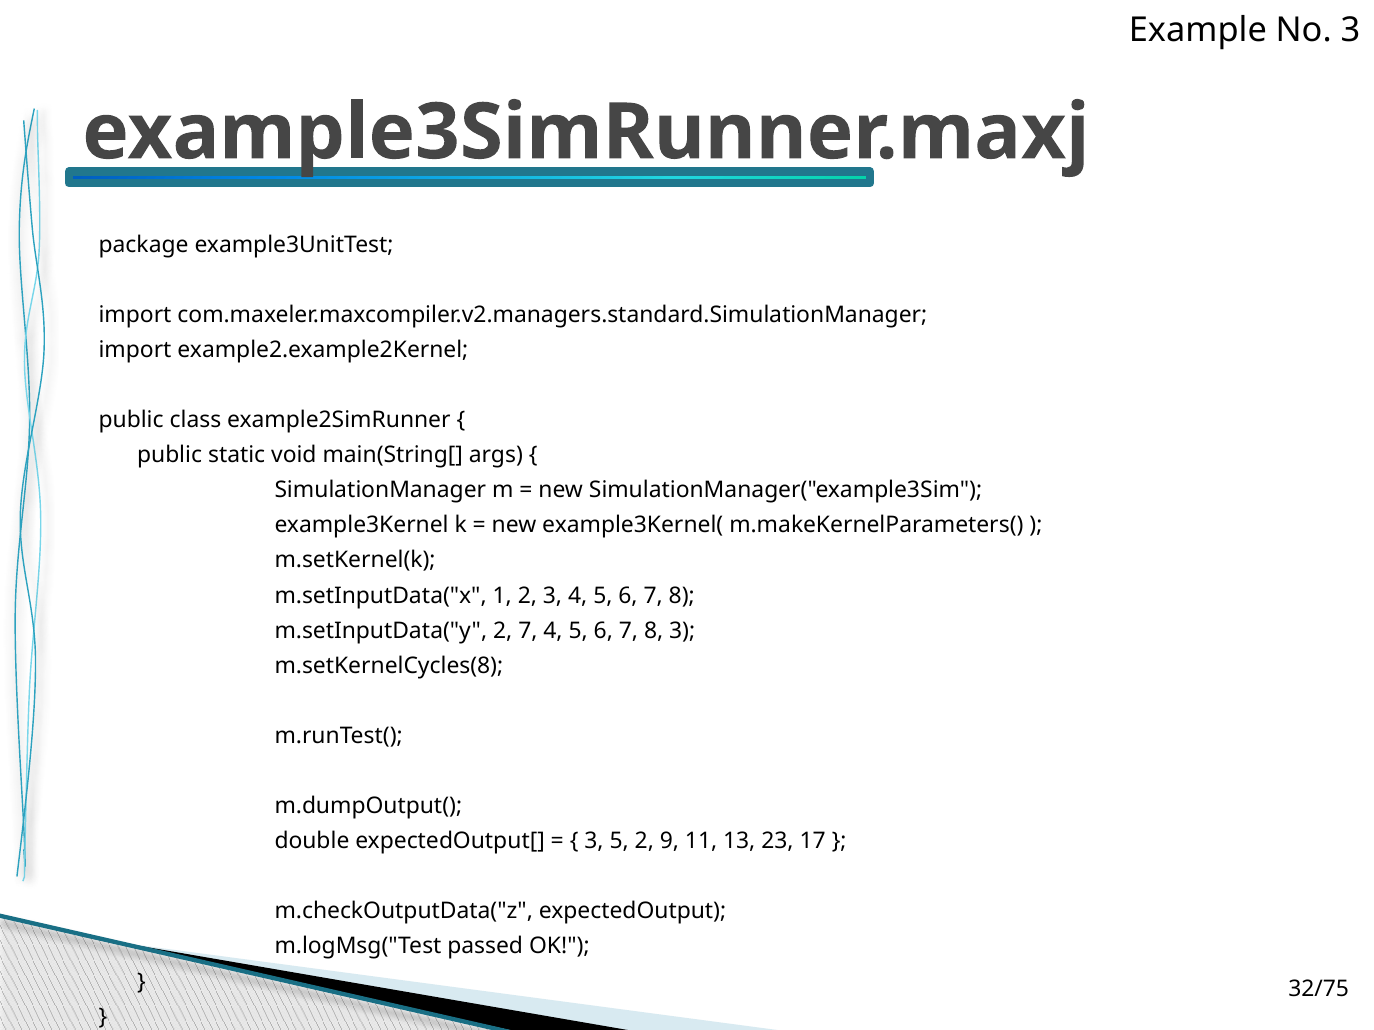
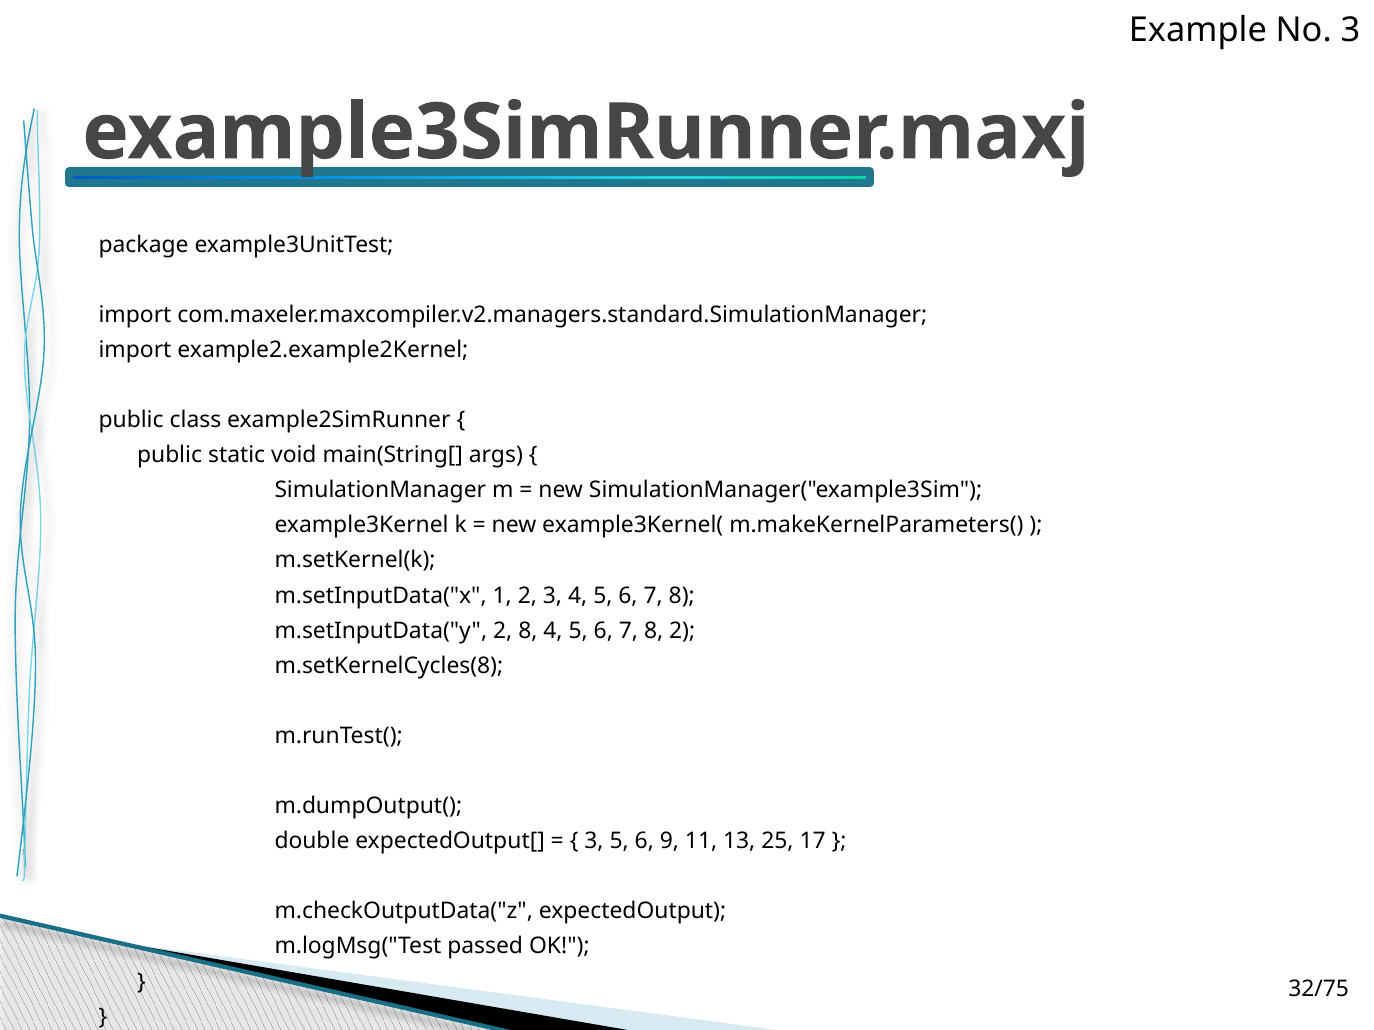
2 7: 7 -> 8
8 3: 3 -> 2
3 5 2: 2 -> 6
23: 23 -> 25
